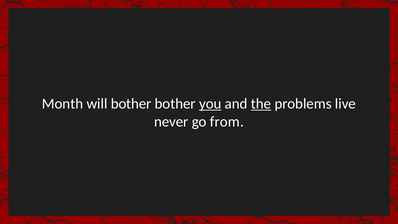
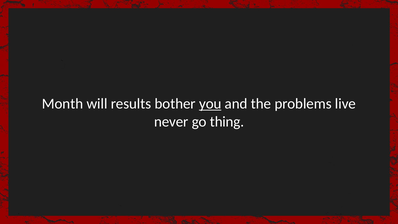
will bother: bother -> results
the underline: present -> none
from: from -> thing
